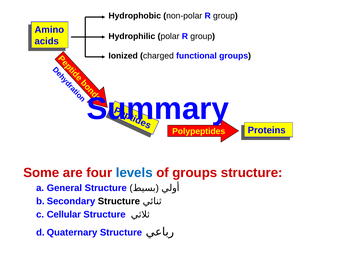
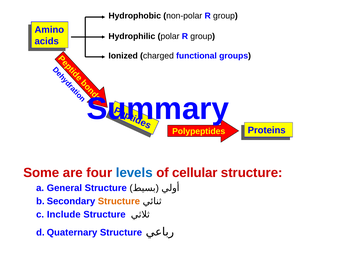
of groups: groups -> cellular
Structure at (119, 201) colour: black -> orange
Cellular: Cellular -> Include
